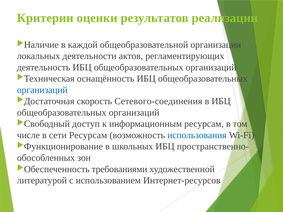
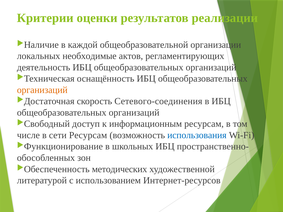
деятельности: деятельности -> необходимые
организаций at (42, 90) colour: blue -> orange
требованиями: требованиями -> методических
